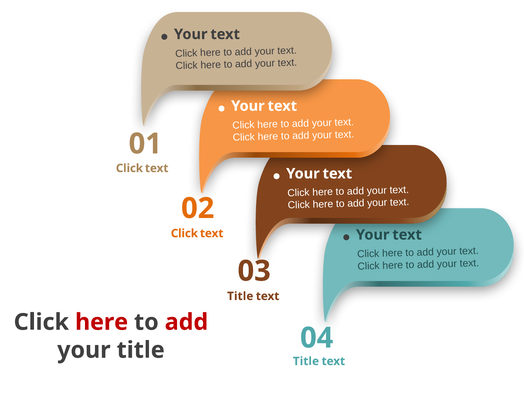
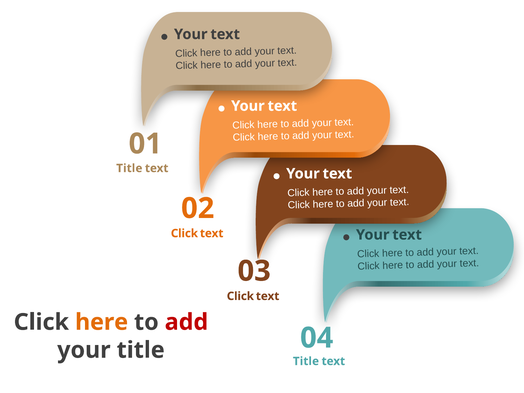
Click at (129, 168): Click -> Title
Title at (240, 296): Title -> Click
here at (102, 322) colour: red -> orange
